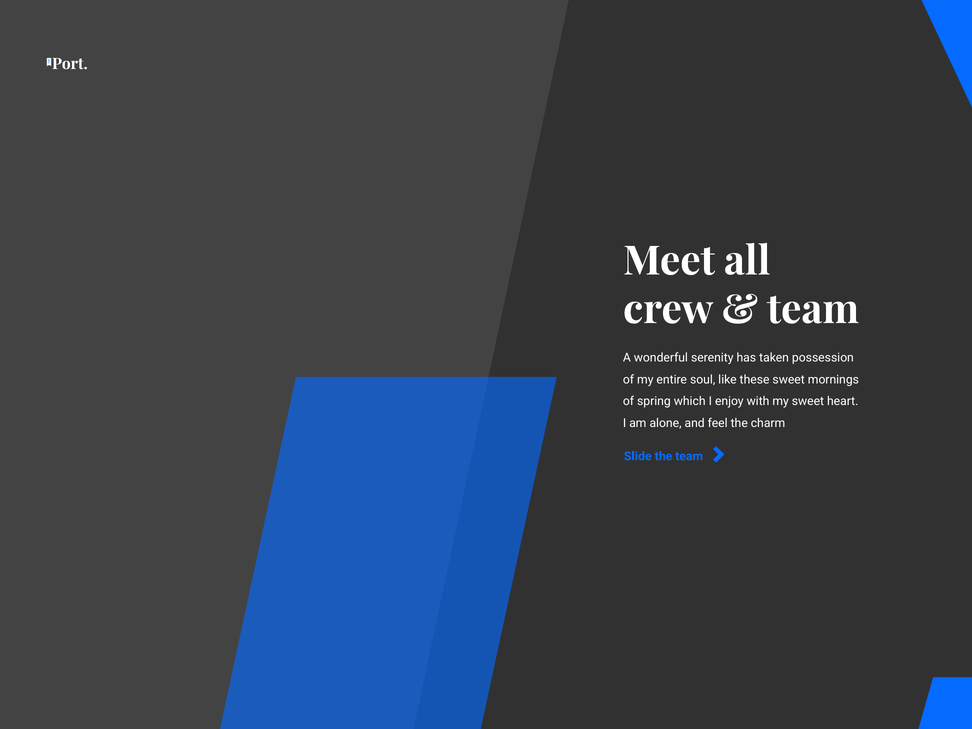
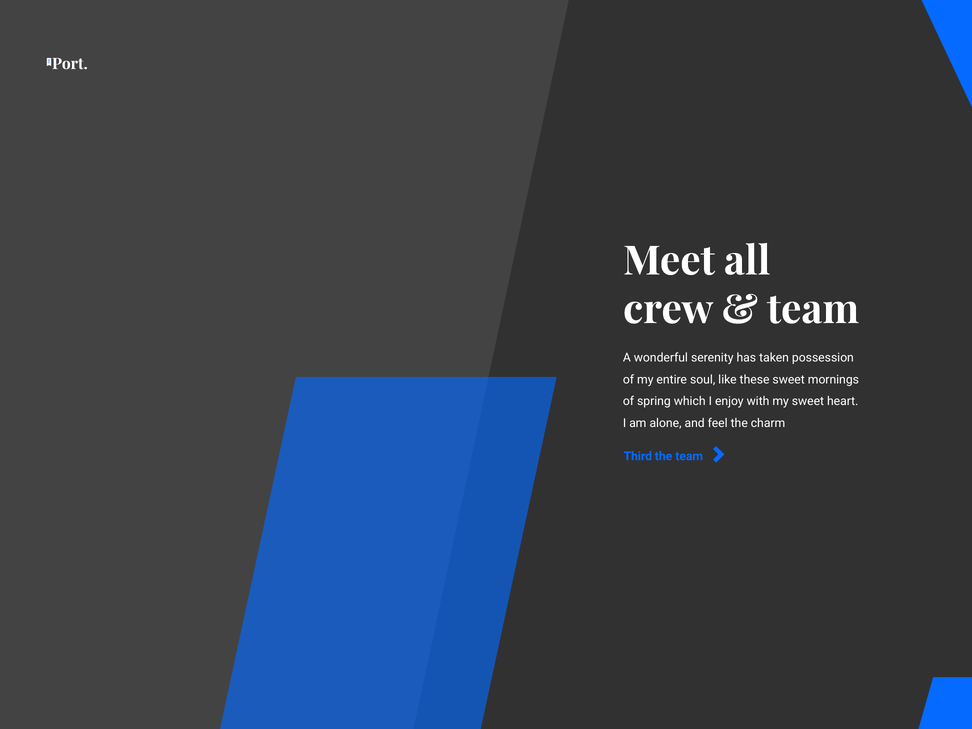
Slide: Slide -> Third
